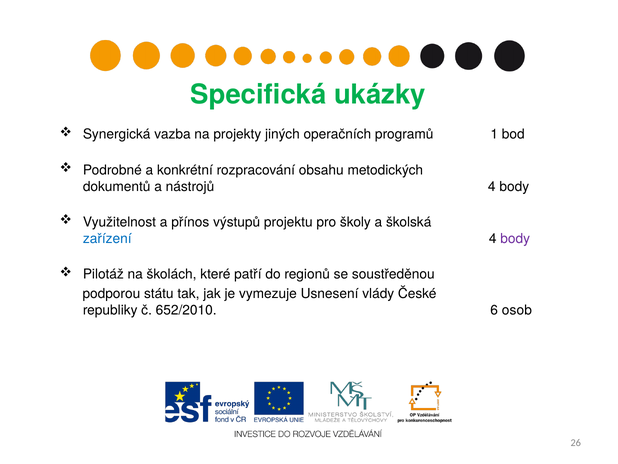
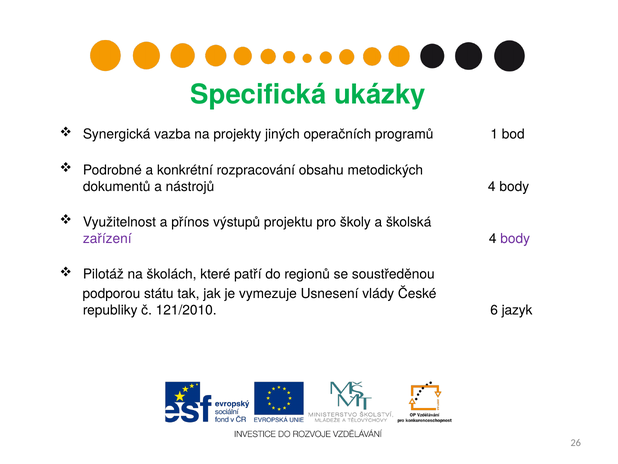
zařízení colour: blue -> purple
652/2010: 652/2010 -> 121/2010
osob: osob -> jazyk
